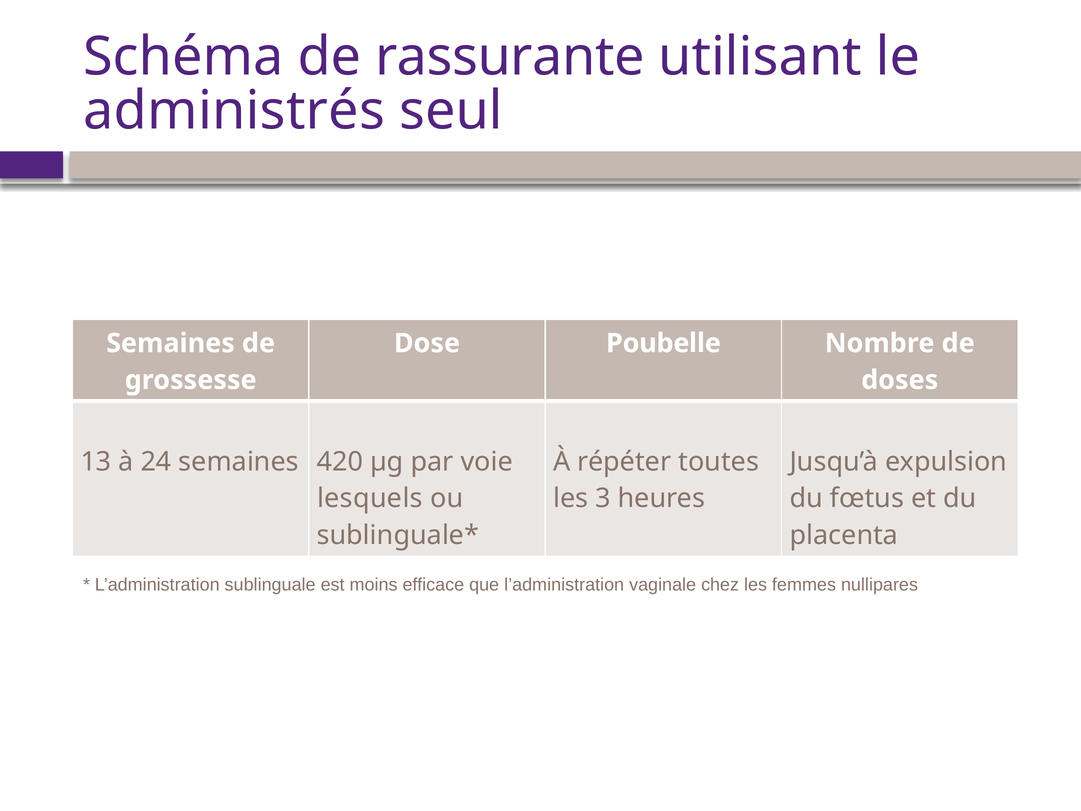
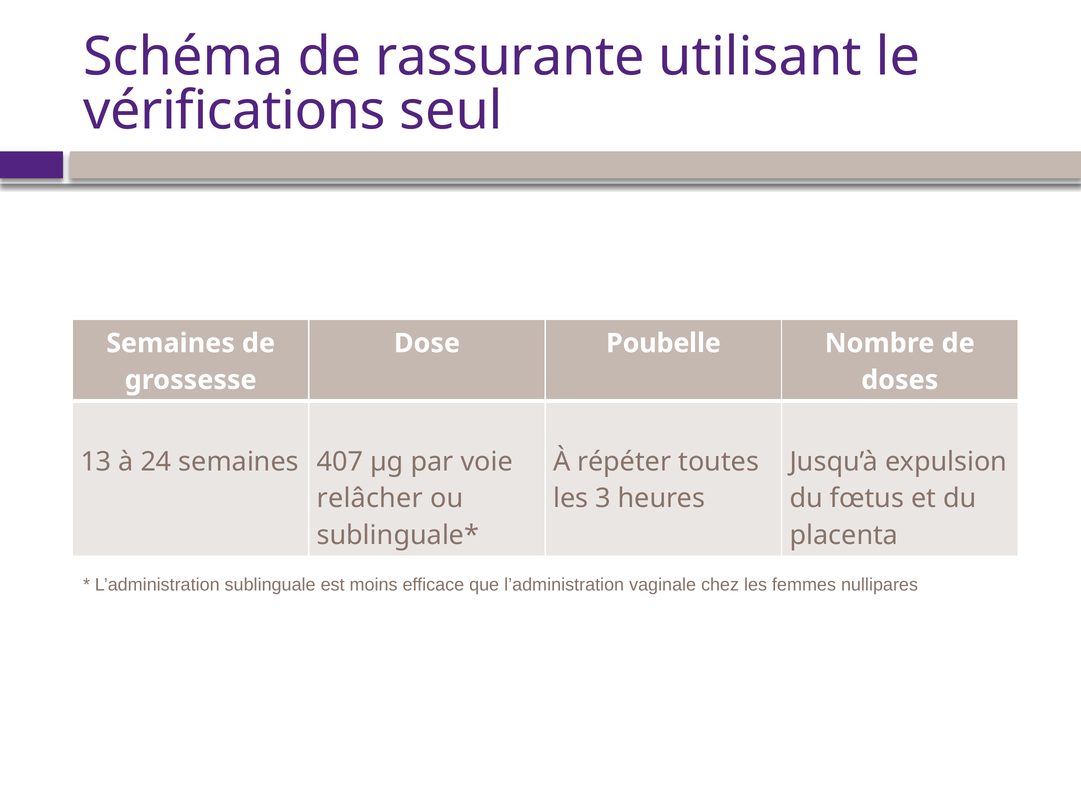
administrés: administrés -> vérifications
420: 420 -> 407
lesquels: lesquels -> relâcher
